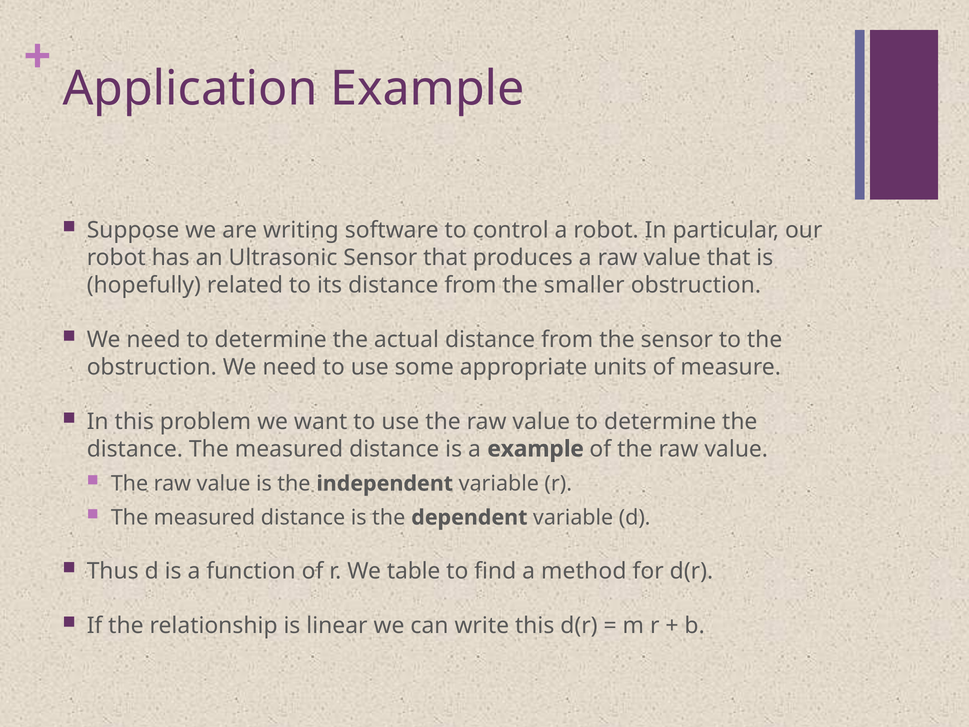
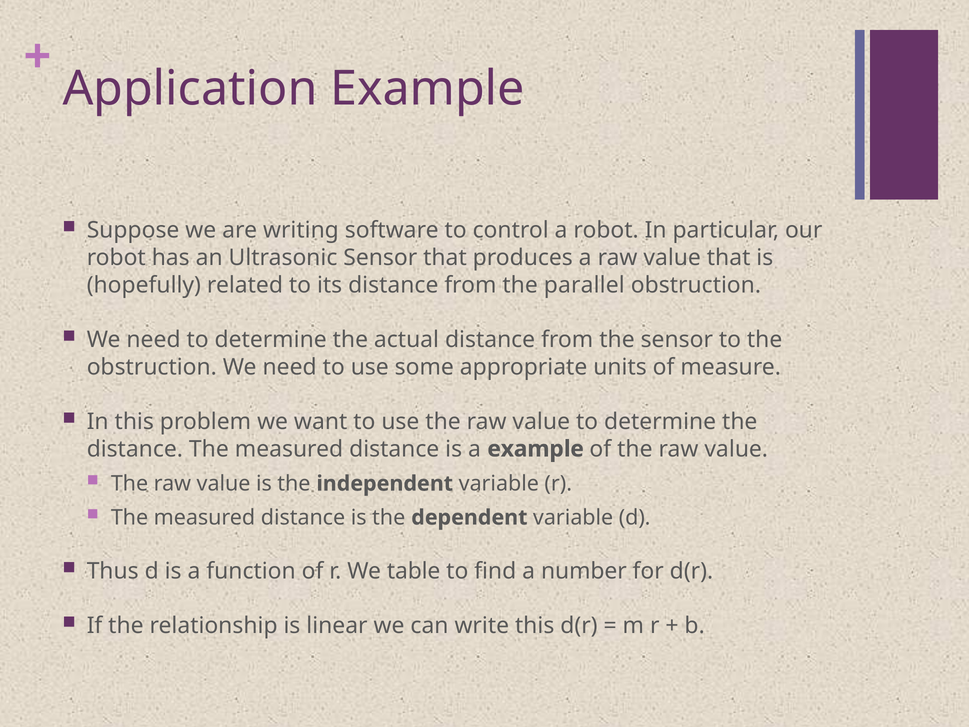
smaller: smaller -> parallel
method: method -> number
